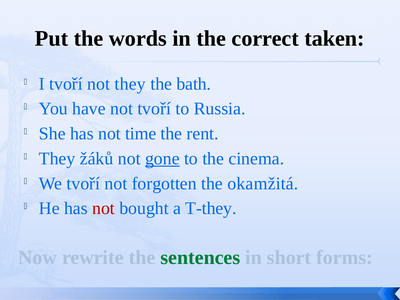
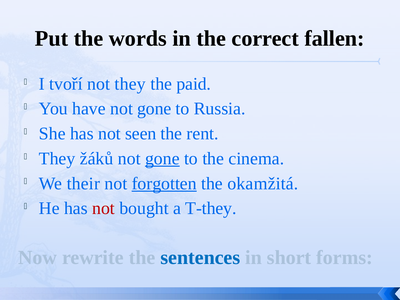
taken: taken -> fallen
bath: bath -> paid
have not tvoří: tvoří -> gone
time: time -> seen
We tvoří: tvoří -> their
forgotten underline: none -> present
sentences colour: green -> blue
